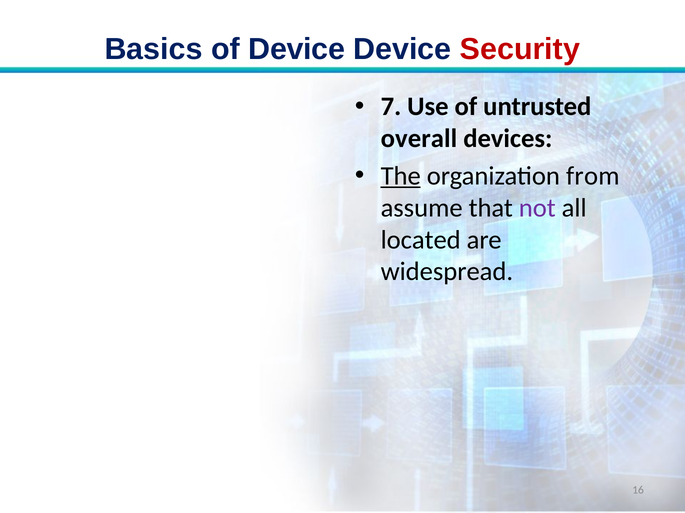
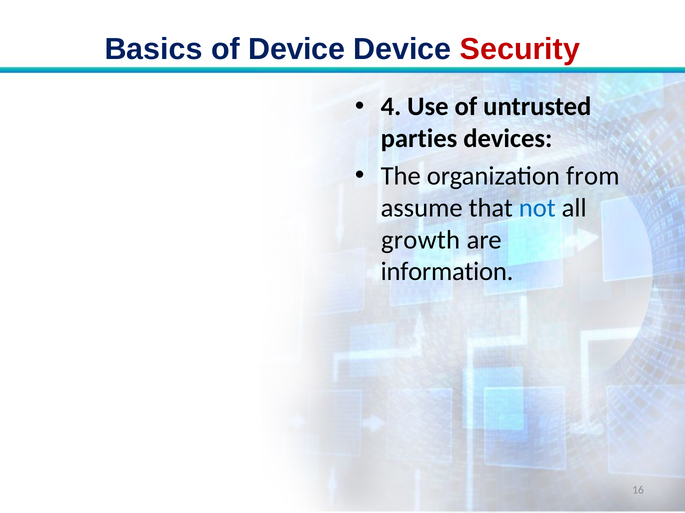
7: 7 -> 4
overall: overall -> parties
The underline: present -> none
not colour: purple -> blue
located: located -> growth
widespread: widespread -> information
